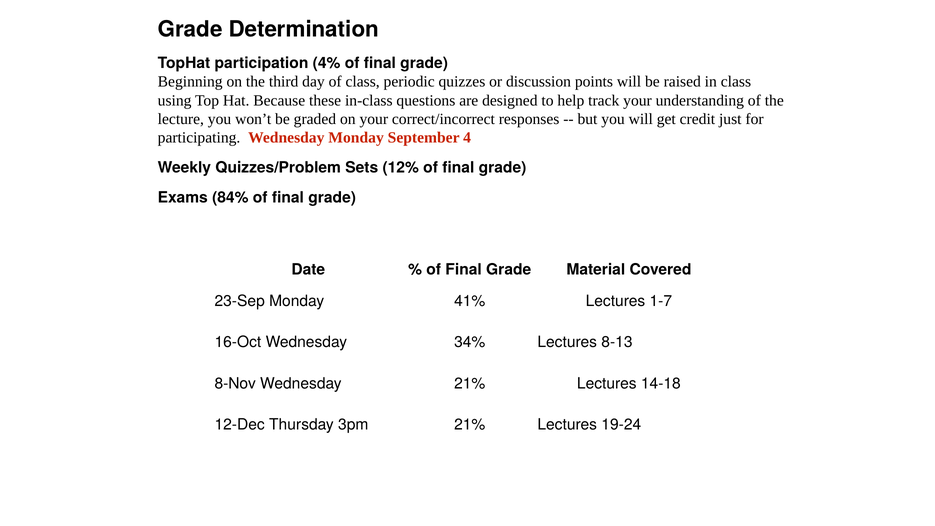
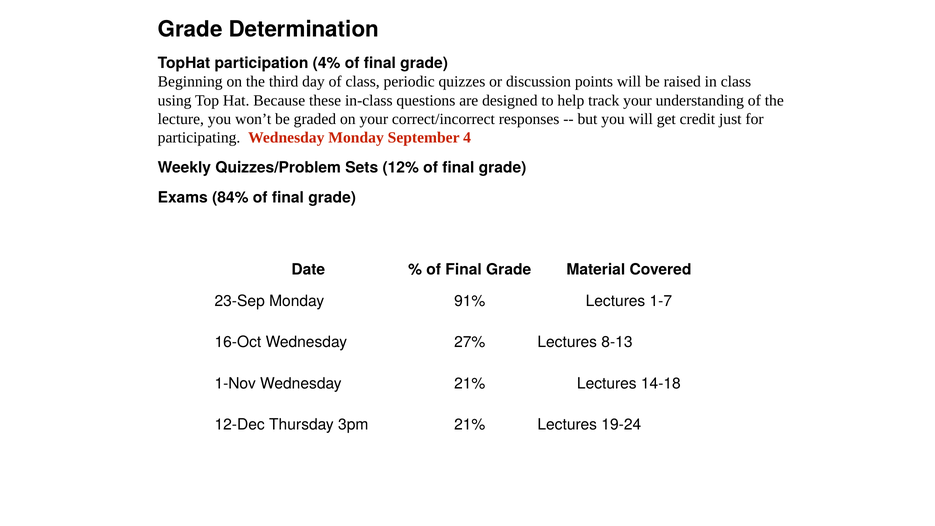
41%: 41% -> 91%
34%: 34% -> 27%
8-Nov: 8-Nov -> 1-Nov
